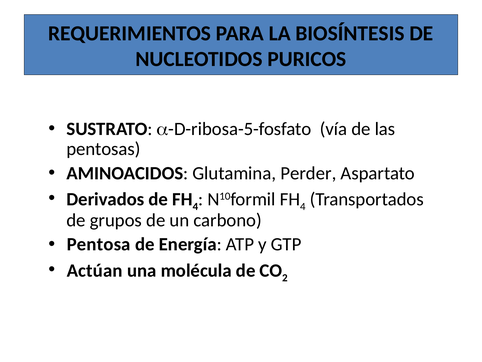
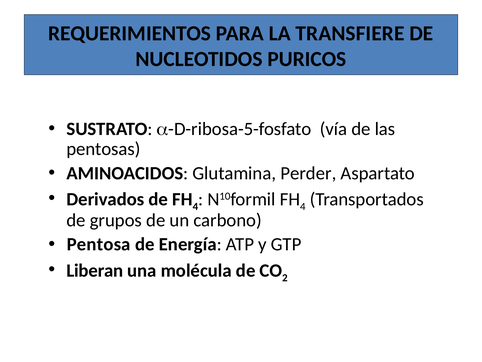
BIOSÍNTESIS: BIOSÍNTESIS -> TRANSFIERE
Actúan: Actúan -> Liberan
